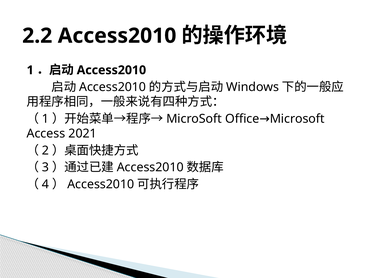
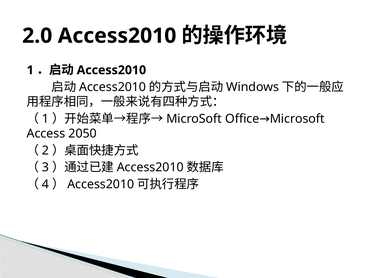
2.2: 2.2 -> 2.0
2021: 2021 -> 2050
